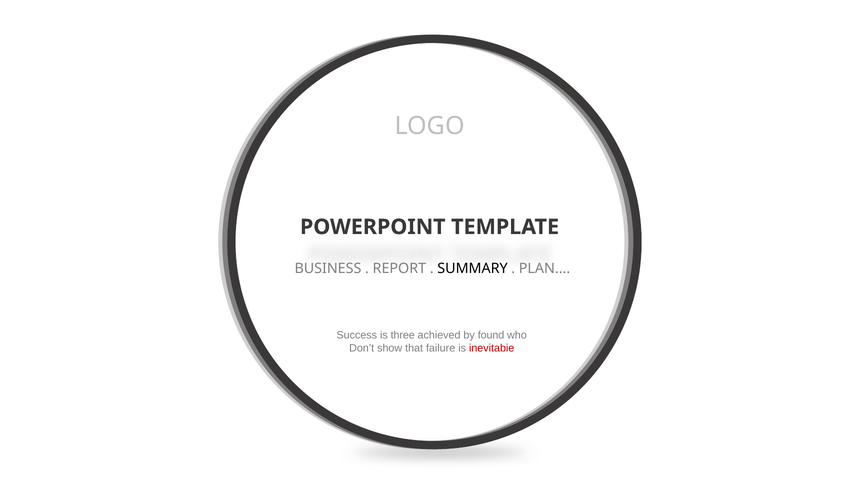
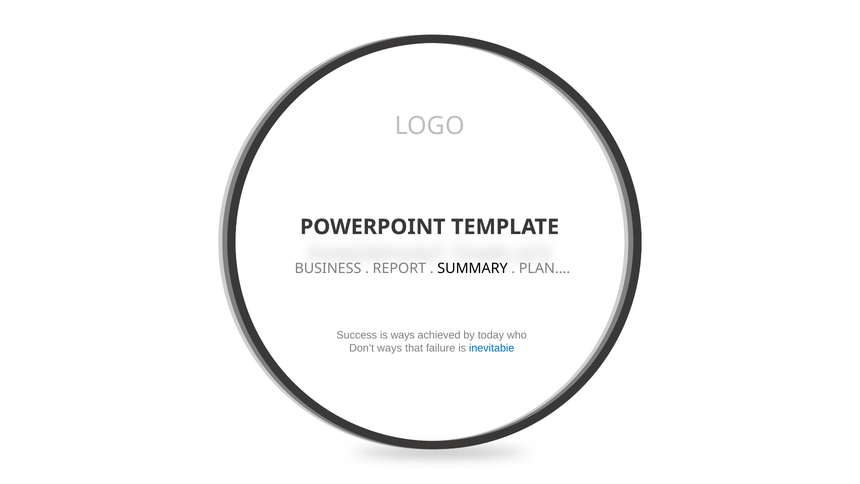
is three: three -> ways
found: found -> today
Don’t show: show -> ways
inevitabie colour: red -> blue
